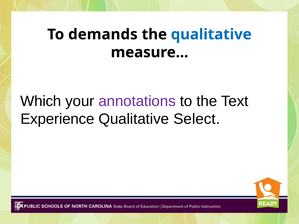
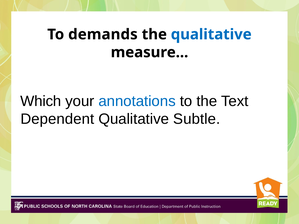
annotations colour: purple -> blue
Experience: Experience -> Dependent
Select: Select -> Subtle
